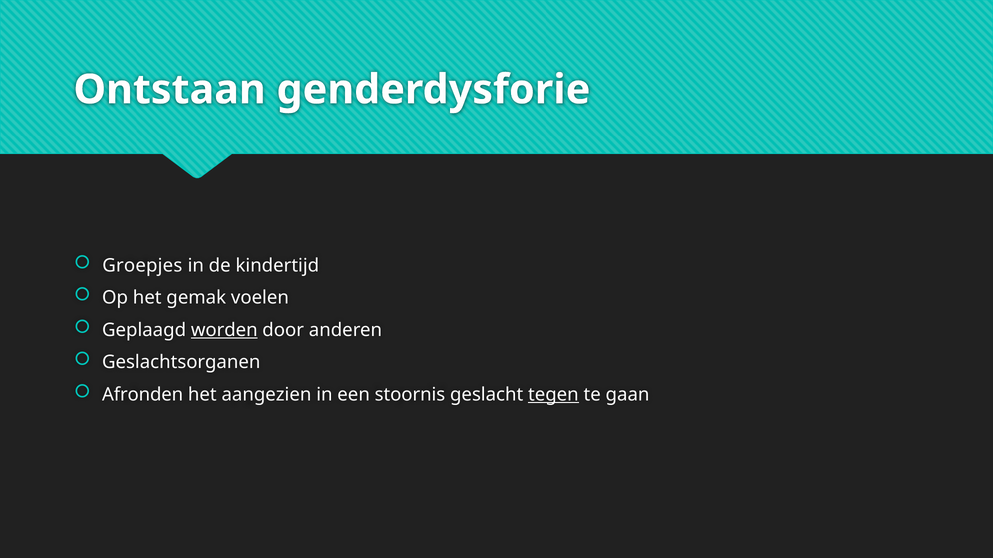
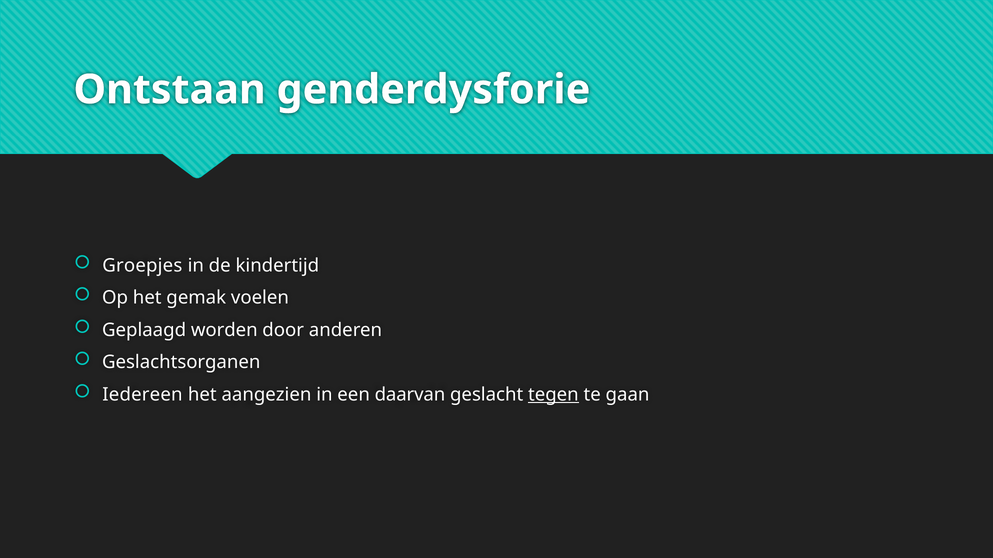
worden underline: present -> none
Afronden: Afronden -> Iedereen
stoornis: stoornis -> daarvan
